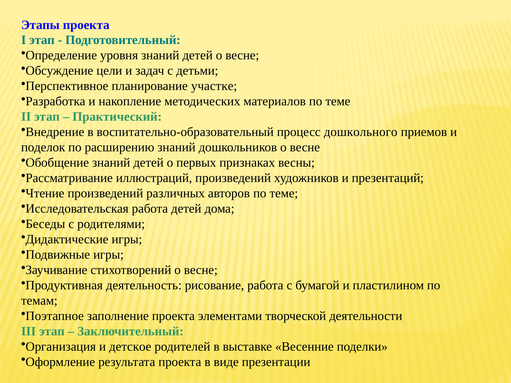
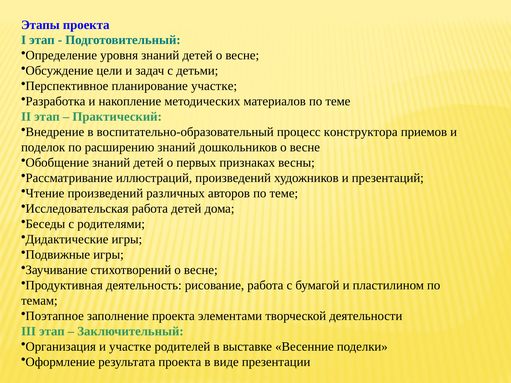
дошкольного: дошкольного -> конструктора
и детское: детское -> участке
